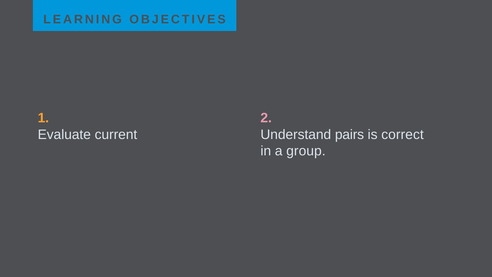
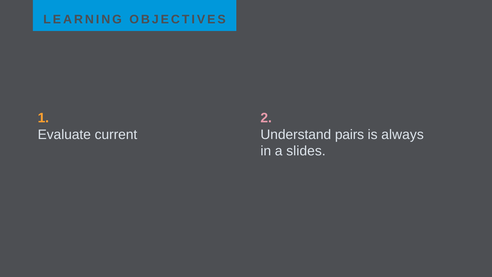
correct: correct -> always
group: group -> slides
